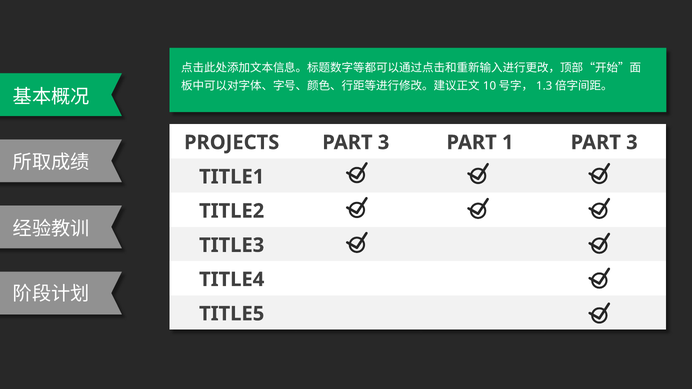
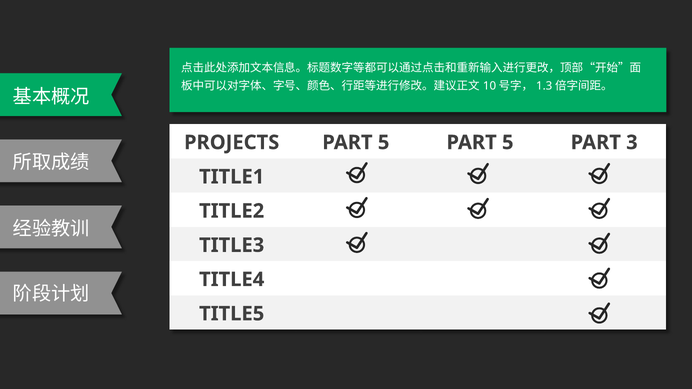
PROJECTS PART 3: 3 -> 5
1 at (508, 143): 1 -> 5
